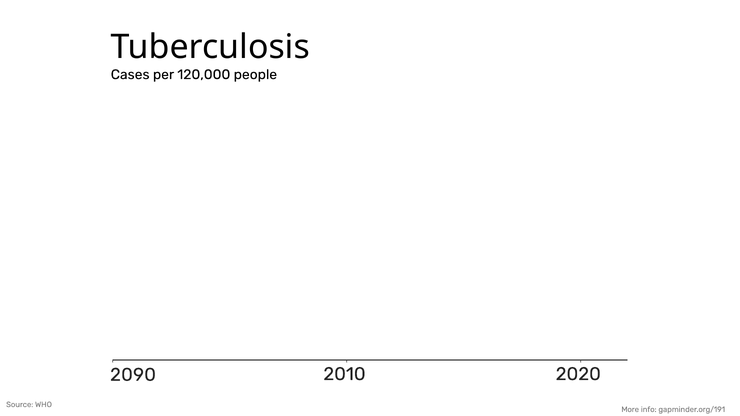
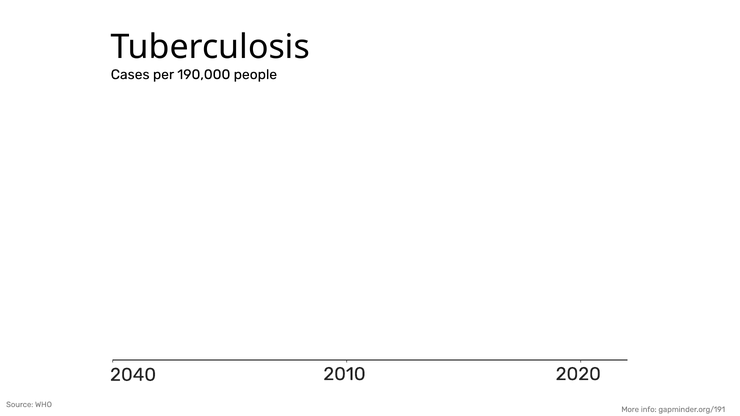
120,000: 120,000 -> 190,000
2090: 2090 -> 2040
